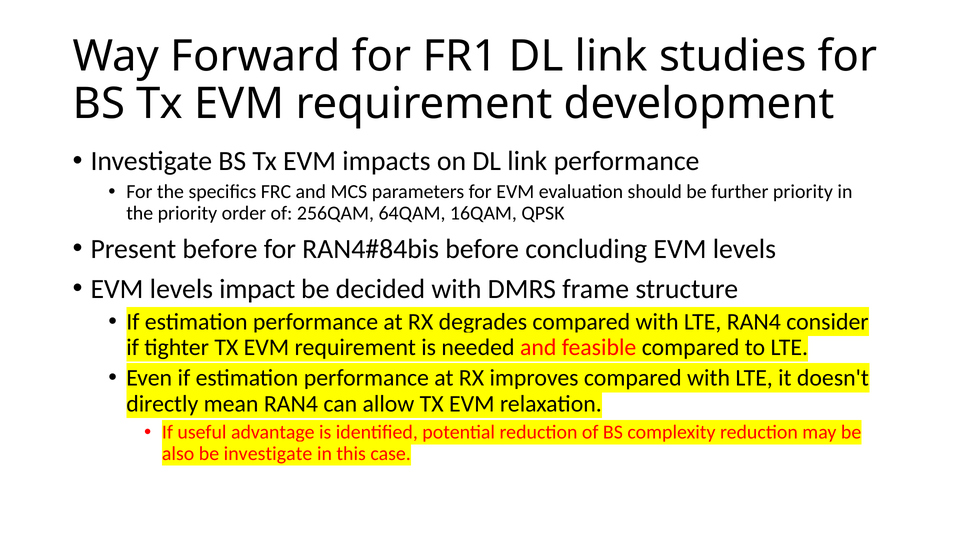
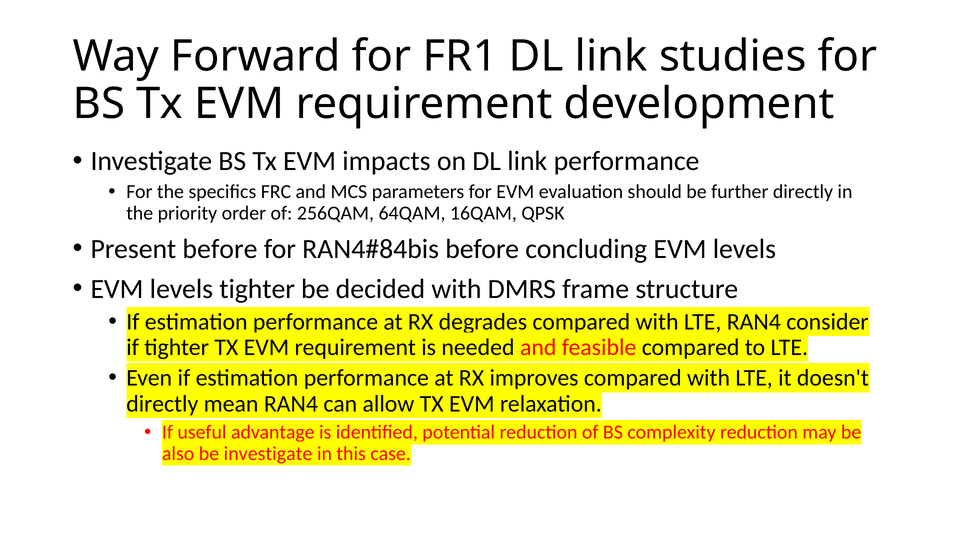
further priority: priority -> directly
levels impact: impact -> tighter
